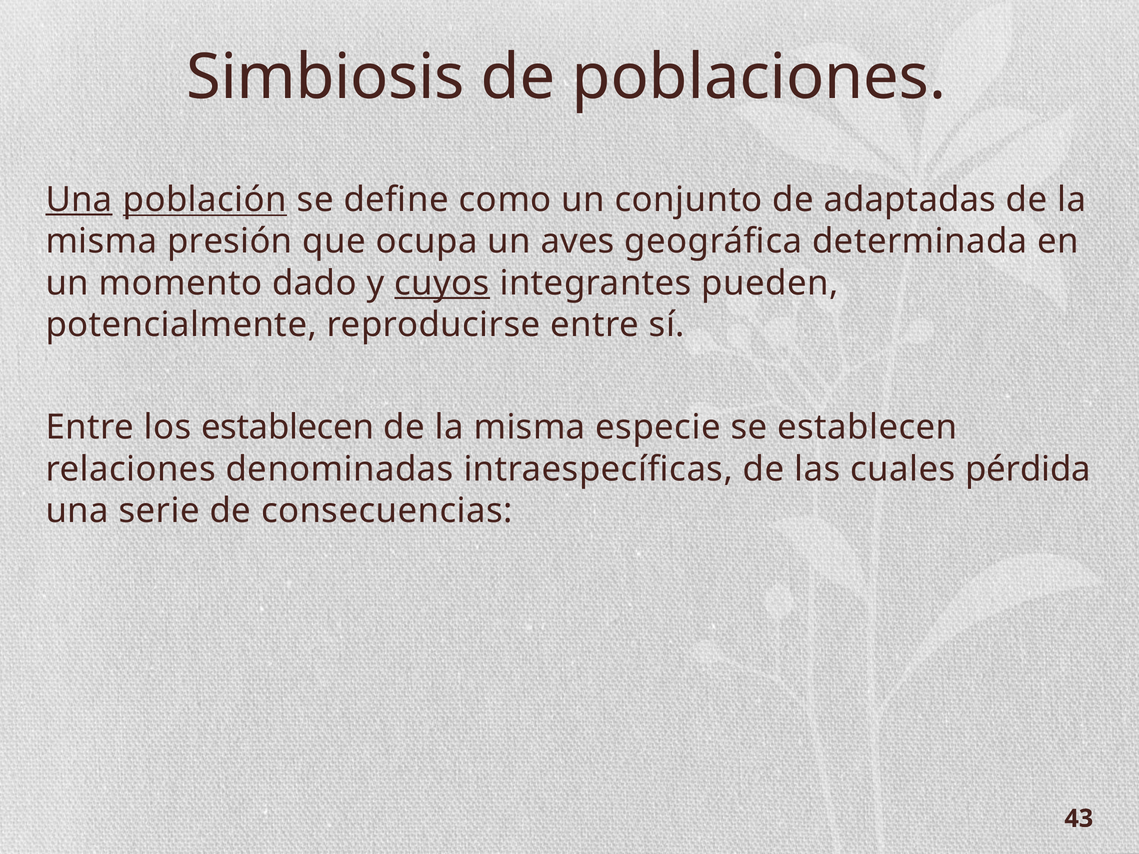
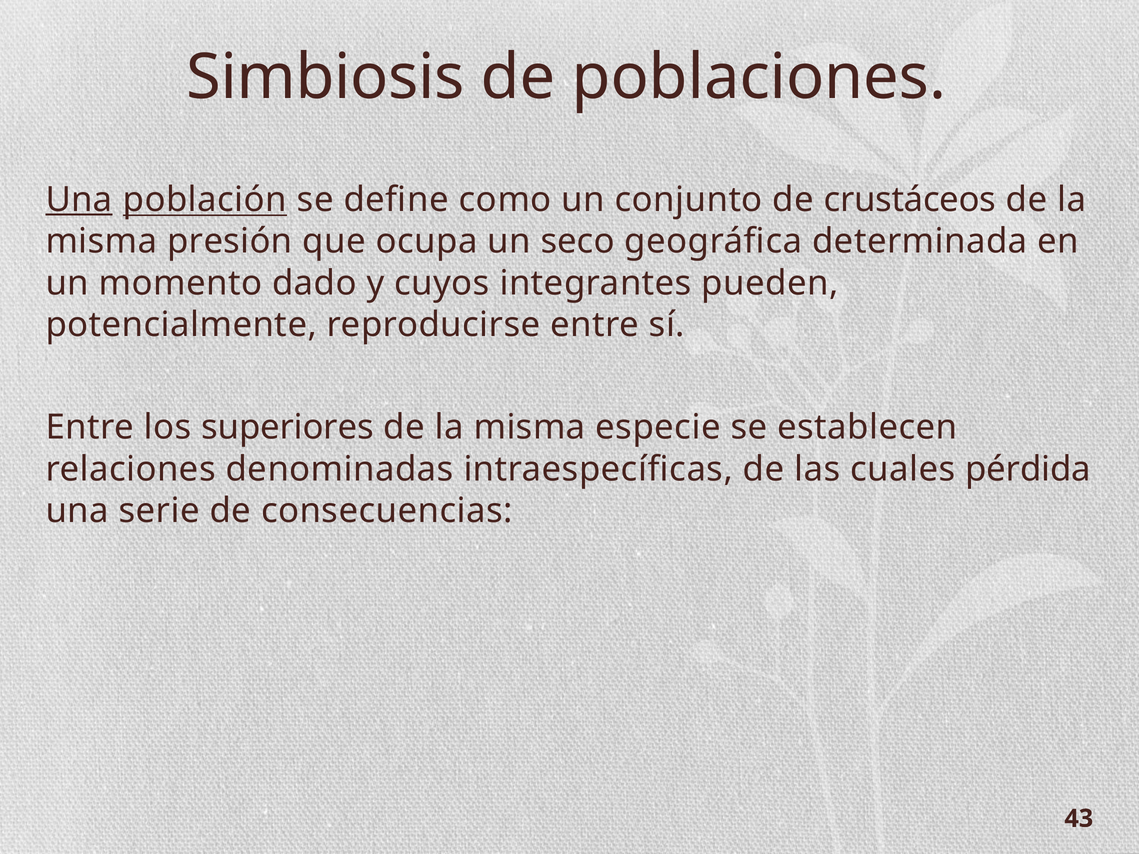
adaptadas: adaptadas -> crustáceos
aves: aves -> seco
cuyos underline: present -> none
los establecen: establecen -> superiores
